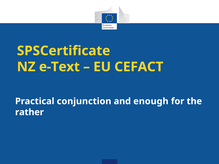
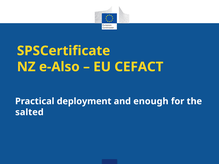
e-Text: e-Text -> e-Also
conjunction: conjunction -> deployment
rather: rather -> salted
